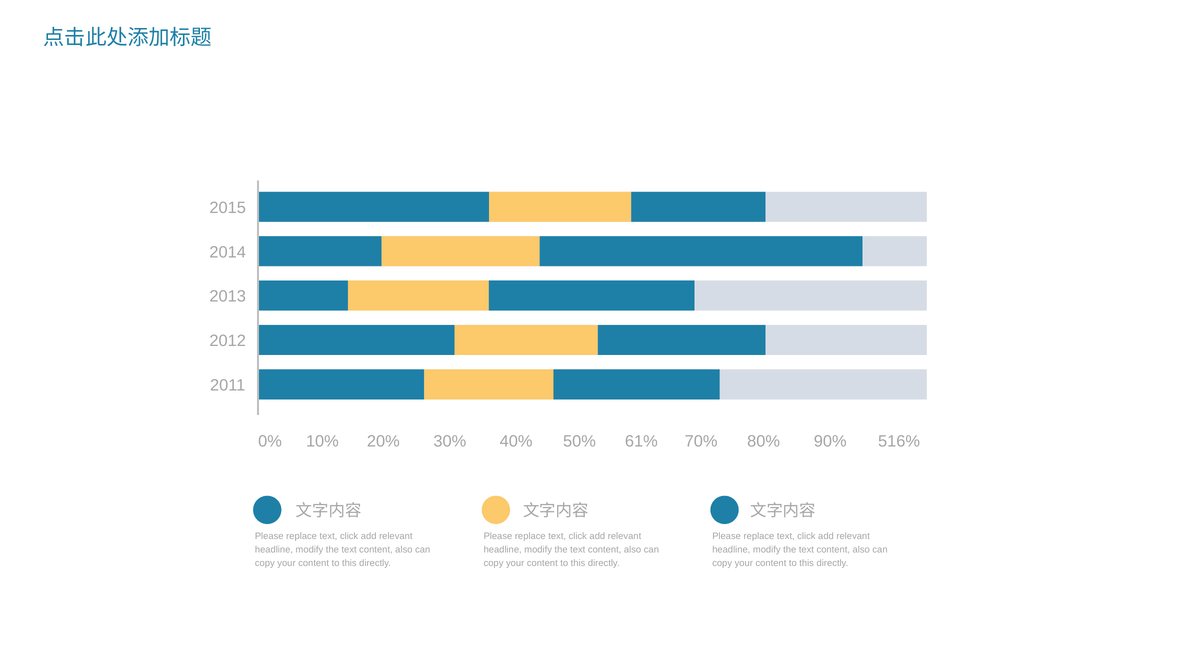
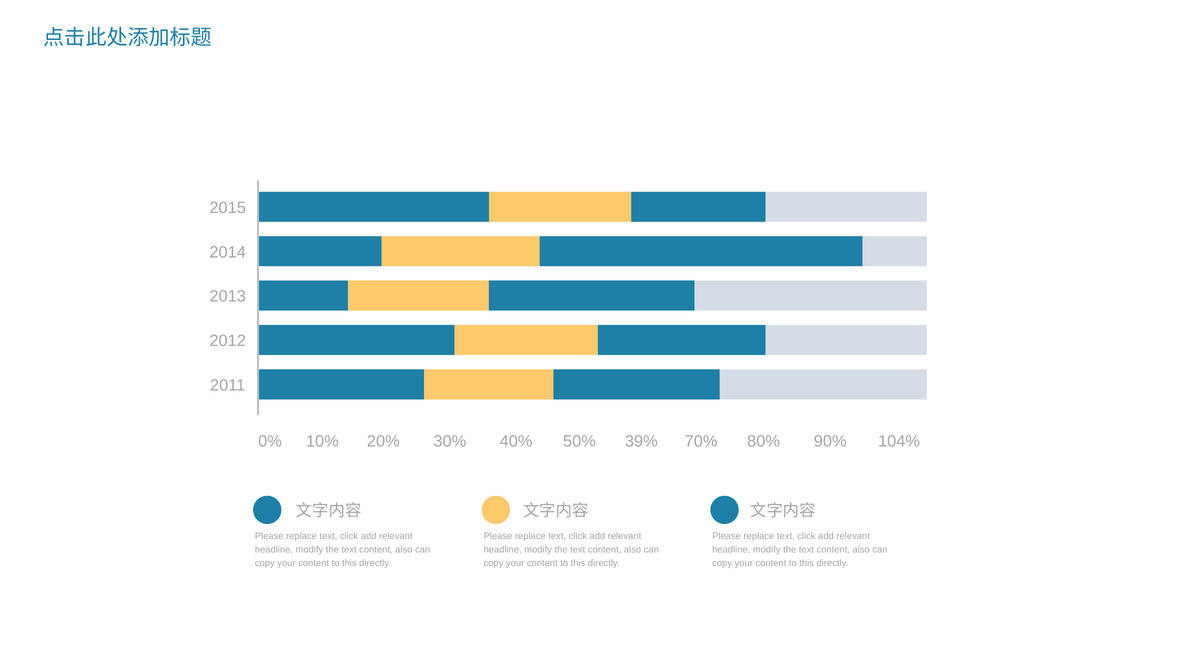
61%: 61% -> 39%
516%: 516% -> 104%
